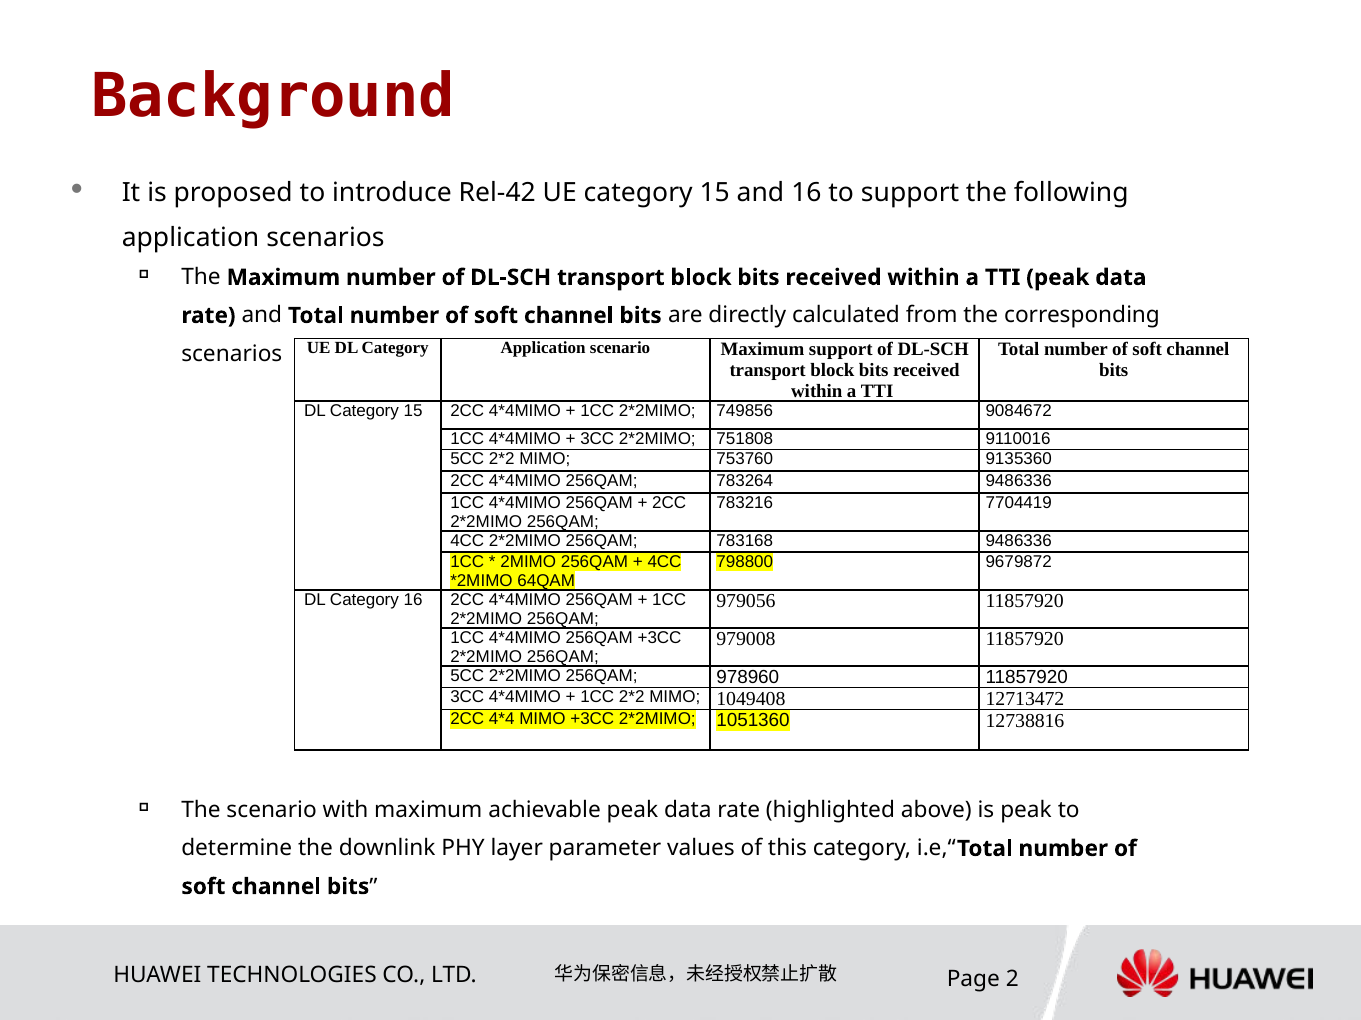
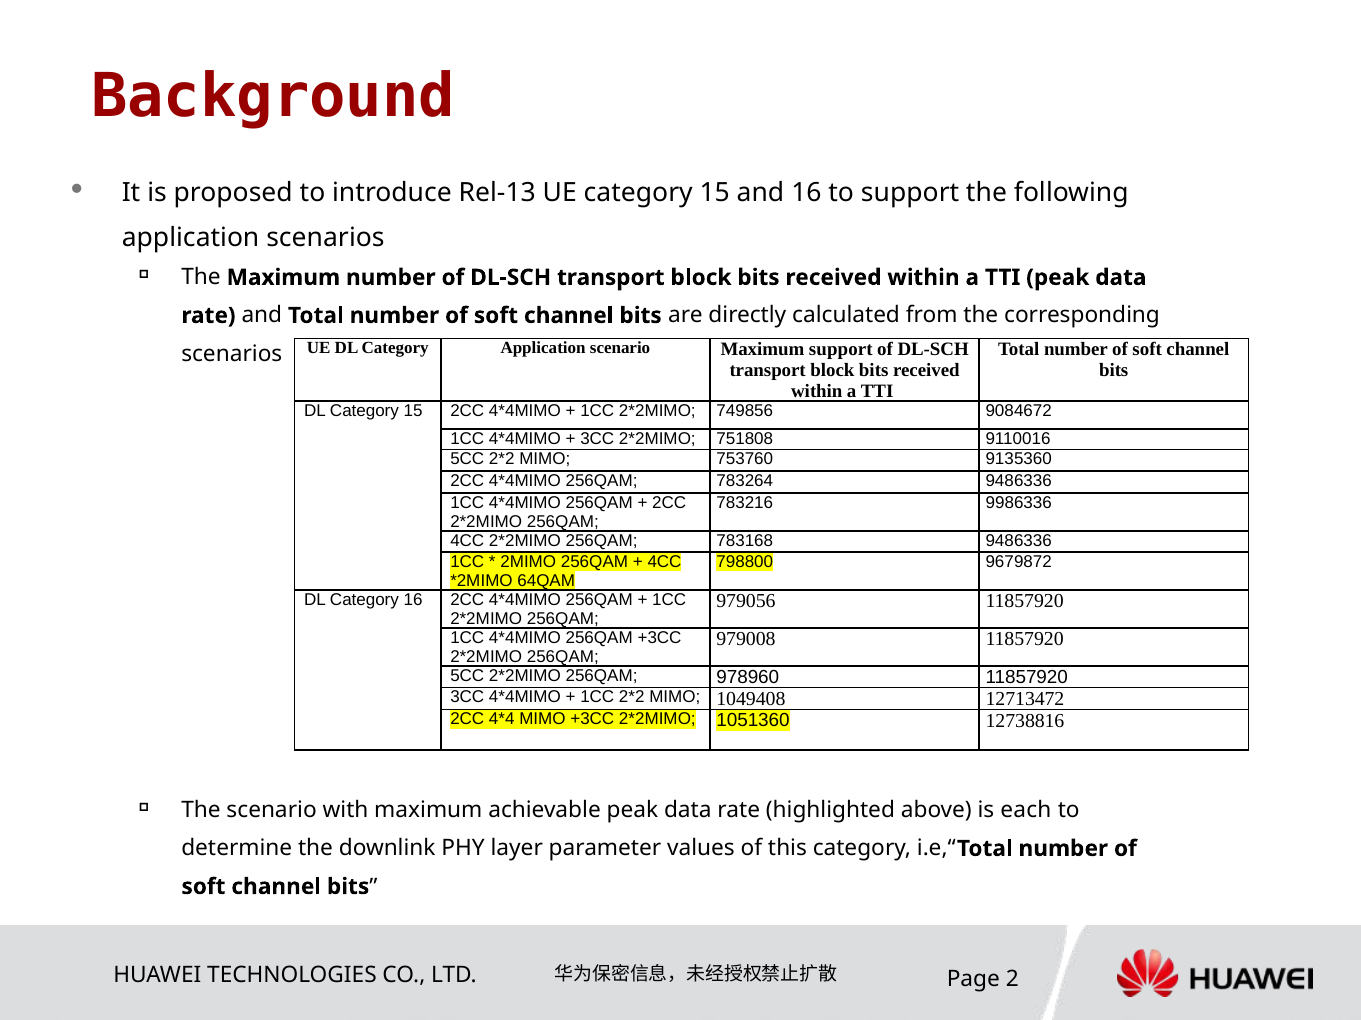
Rel-42: Rel-42 -> Rel-13
7704419: 7704419 -> 9986336
is peak: peak -> each
